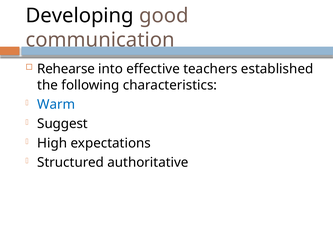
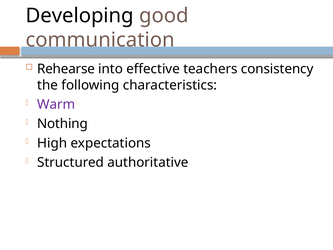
established: established -> consistency
Warm colour: blue -> purple
Suggest: Suggest -> Nothing
